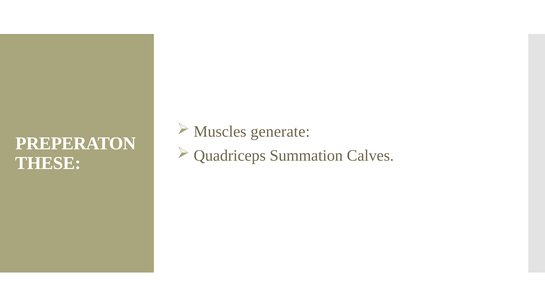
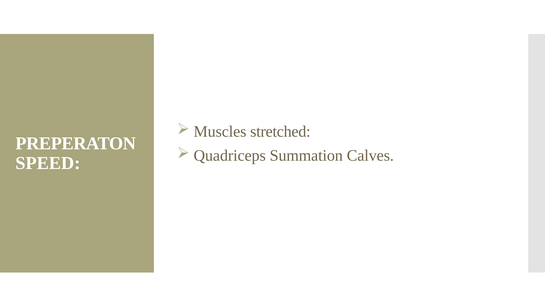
generate: generate -> stretched
THESE: THESE -> SPEED
